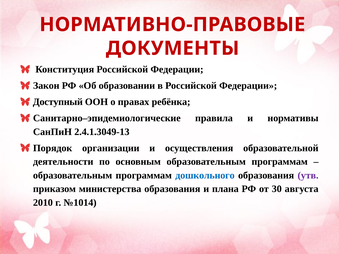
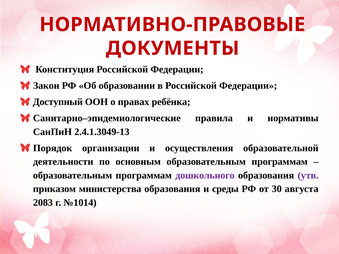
дошкольного colour: blue -> purple
плана: плана -> среды
2010: 2010 -> 2083
